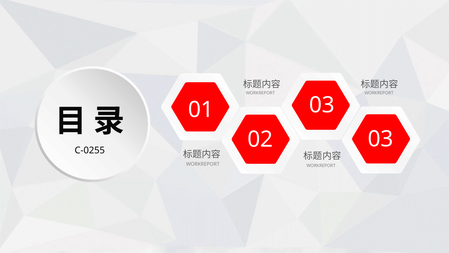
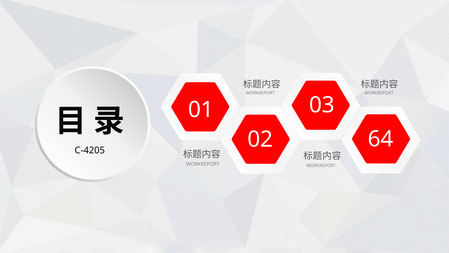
02 03: 03 -> 64
C-0255: C-0255 -> C-4205
